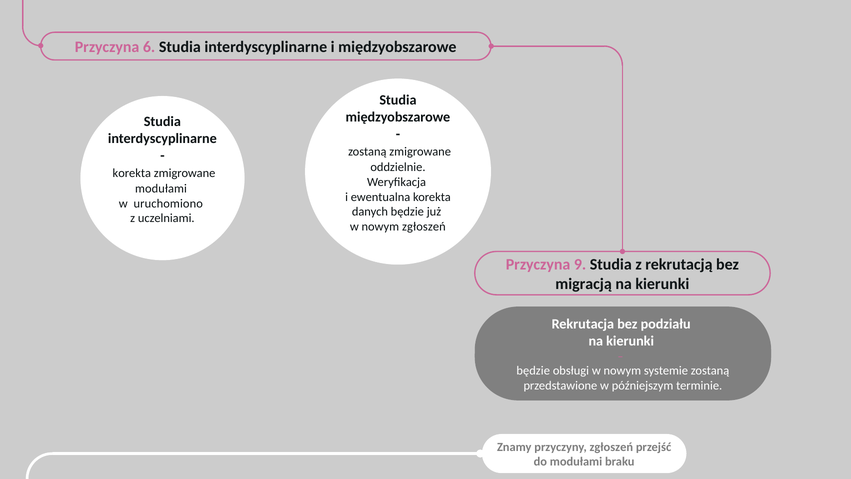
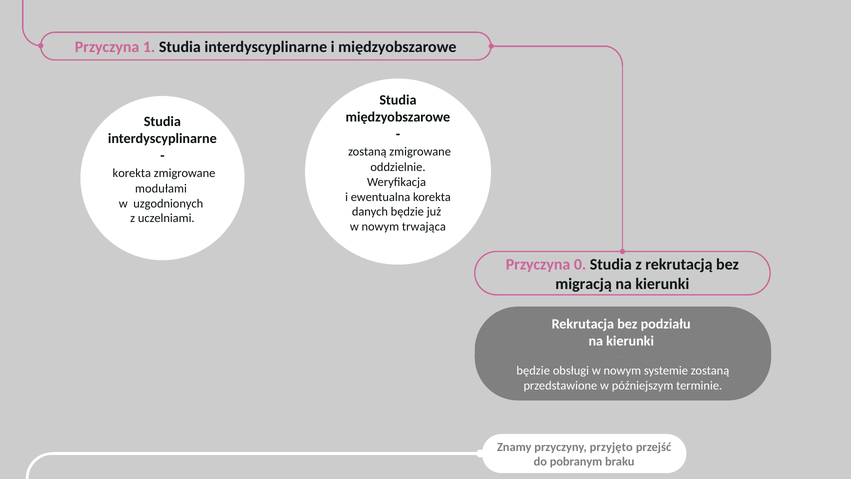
6: 6 -> 1
uruchomiono: uruchomiono -> uzgodnionych
nowym zgłoszeń: zgłoszeń -> trwająca
9: 9 -> 0
przyczyny zgłoszeń: zgłoszeń -> przyjęto
do modułami: modułami -> pobranym
